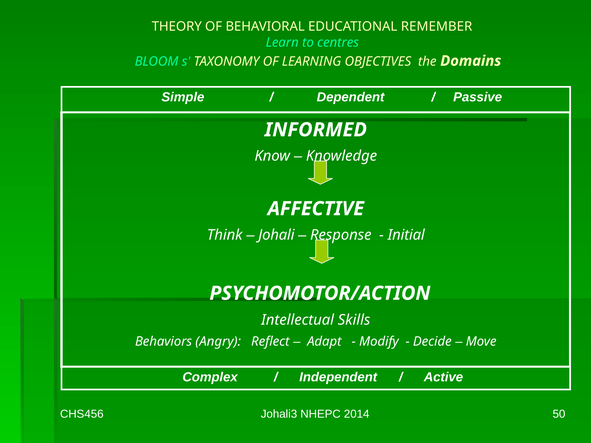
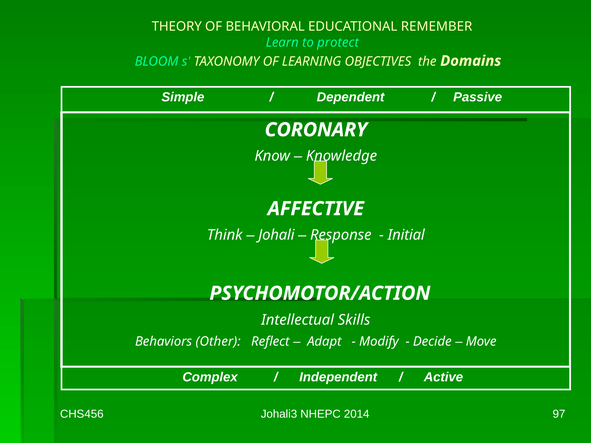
centres: centres -> protect
INFORMED: INFORMED -> CORONARY
Angry: Angry -> Other
50: 50 -> 97
